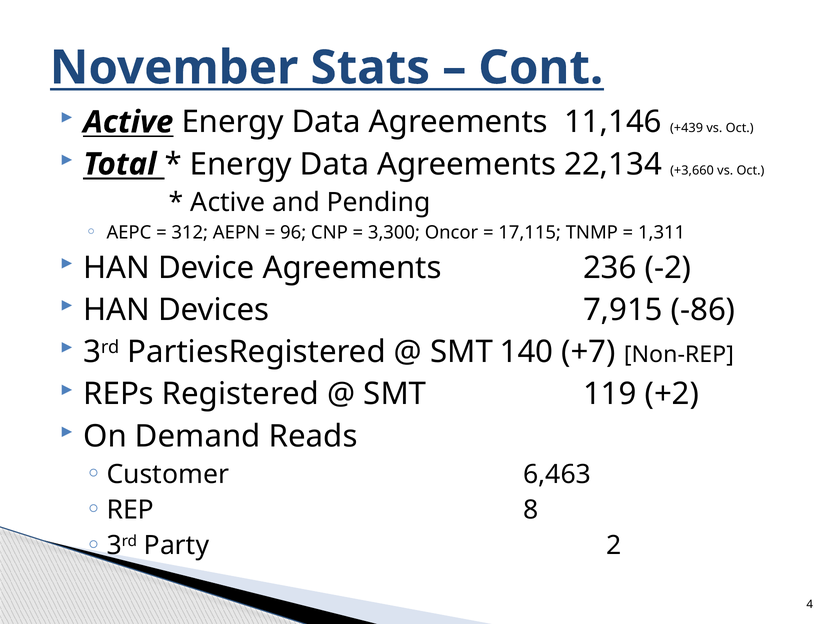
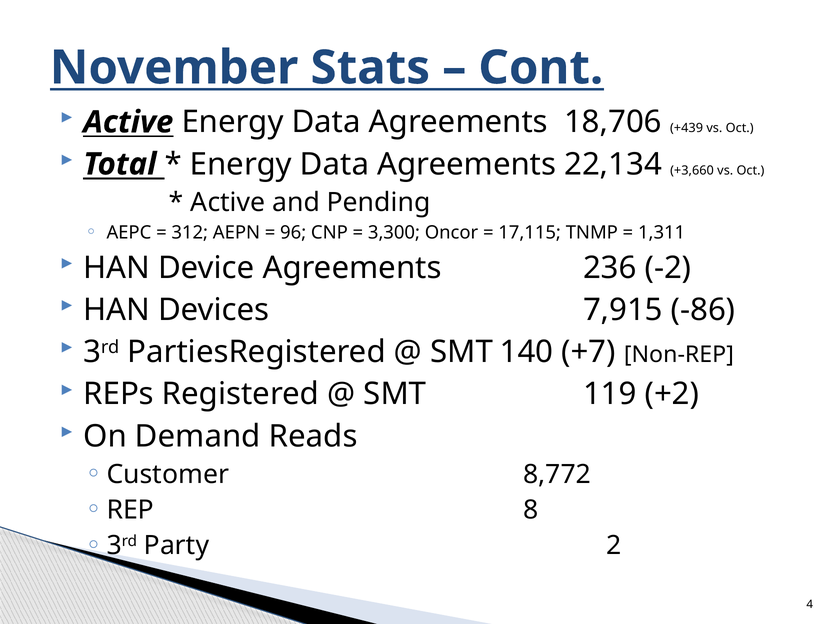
11,146: 11,146 -> 18,706
6,463: 6,463 -> 8,772
